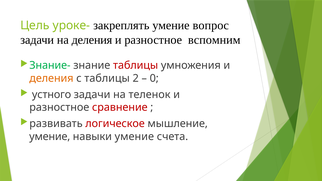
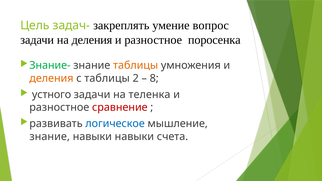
уроке-: уроке- -> задач-
вспомним: вспомним -> поросенка
таблицы at (136, 65) colour: red -> orange
0: 0 -> 8
теленок: теленок -> теленка
логическое colour: red -> blue
умение at (50, 137): умение -> знание
навыки умение: умение -> навыки
